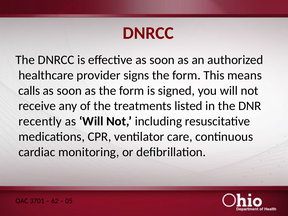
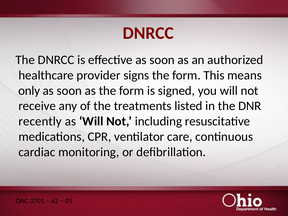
calls: calls -> only
